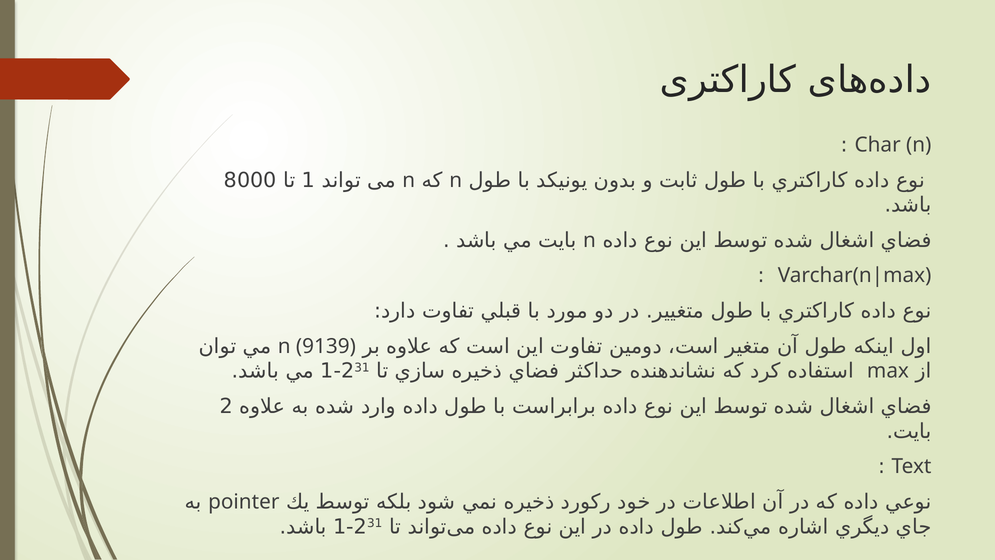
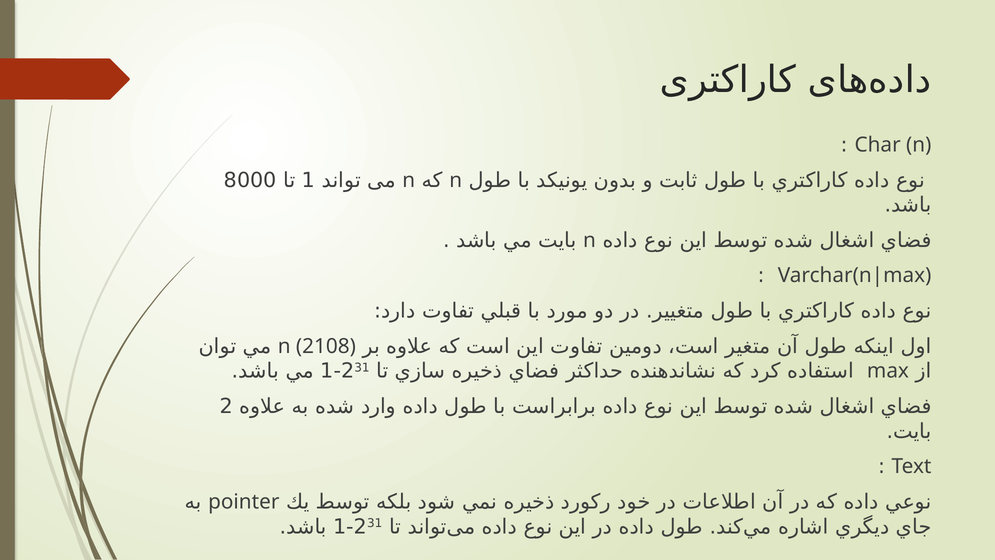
9139: 9139 -> 2108
